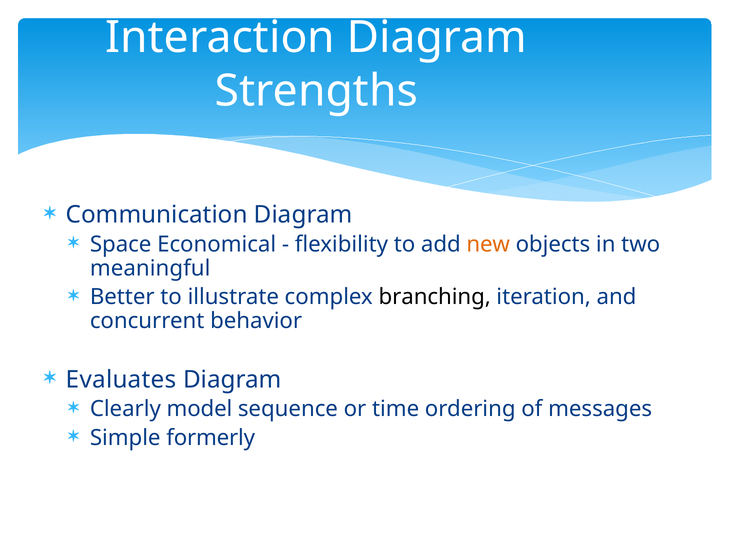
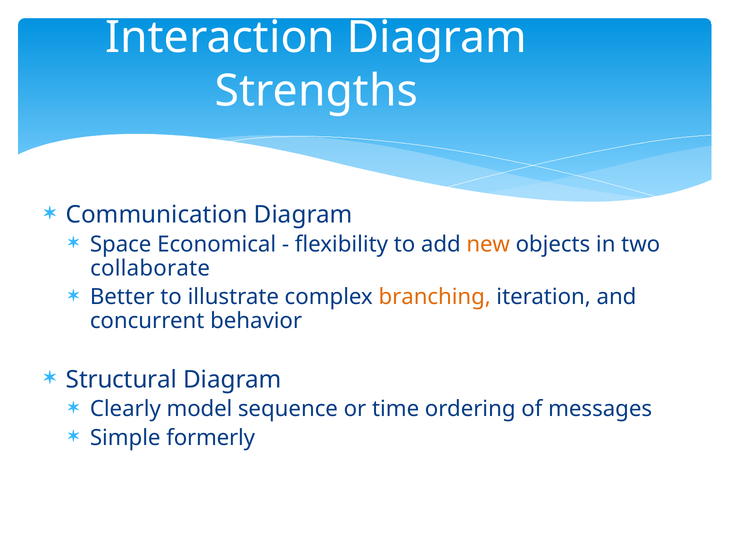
meaningful: meaningful -> collaborate
branching colour: black -> orange
Evaluates: Evaluates -> Structural
